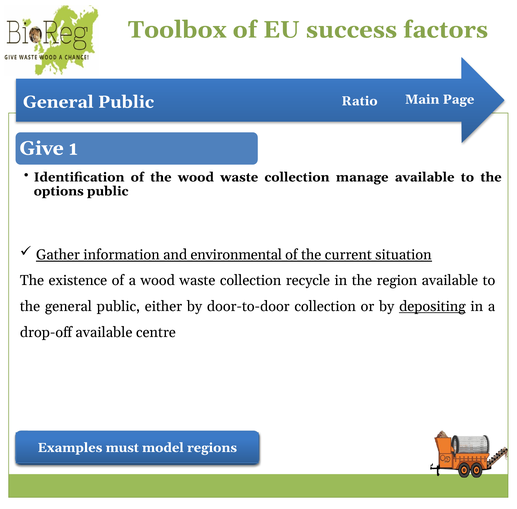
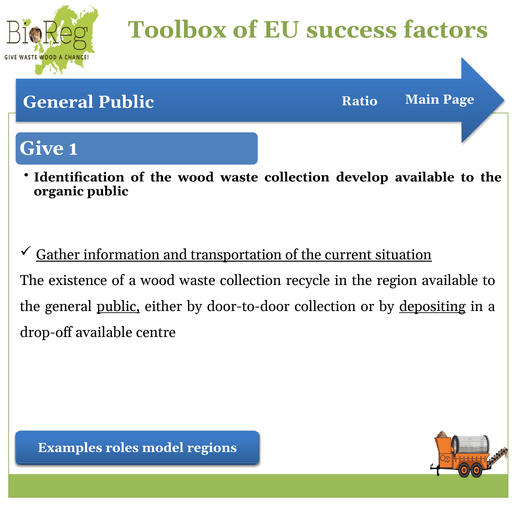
manage: manage -> develop
options: options -> organic
environmental: environmental -> transportation
public at (118, 306) underline: none -> present
must: must -> roles
